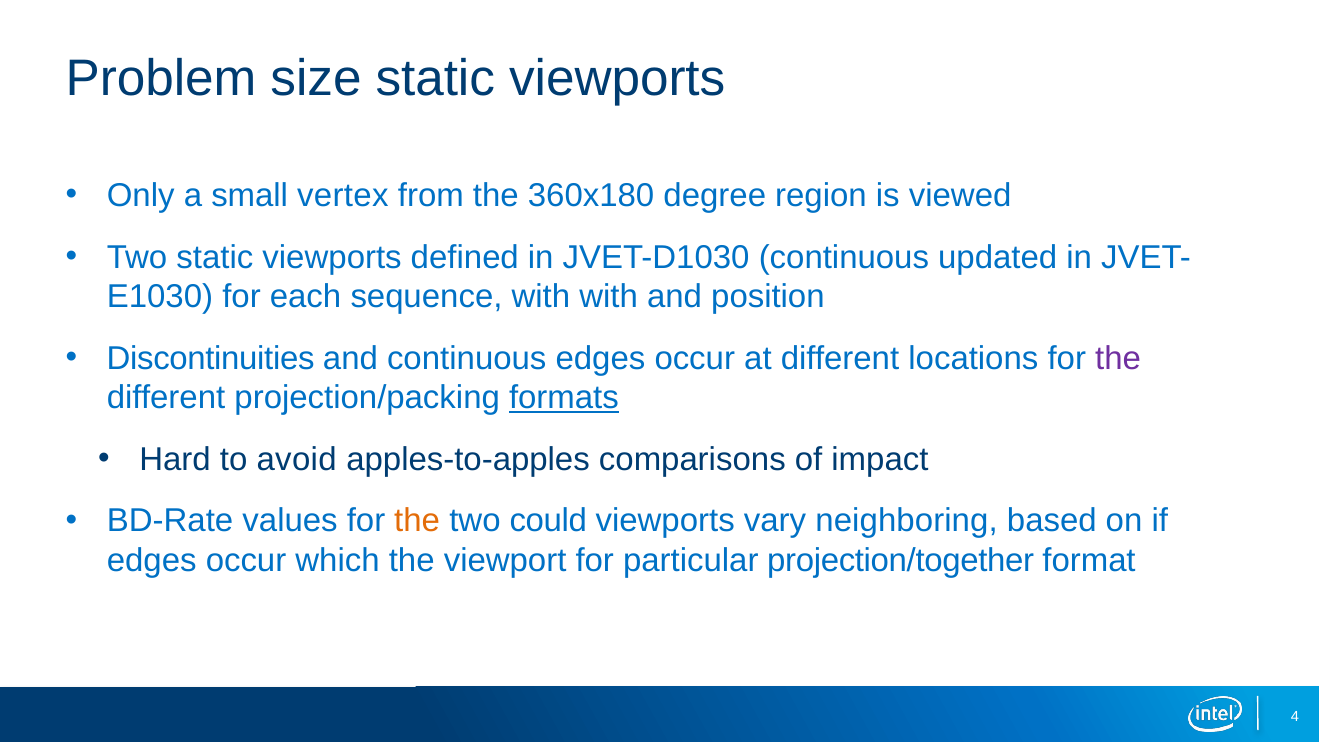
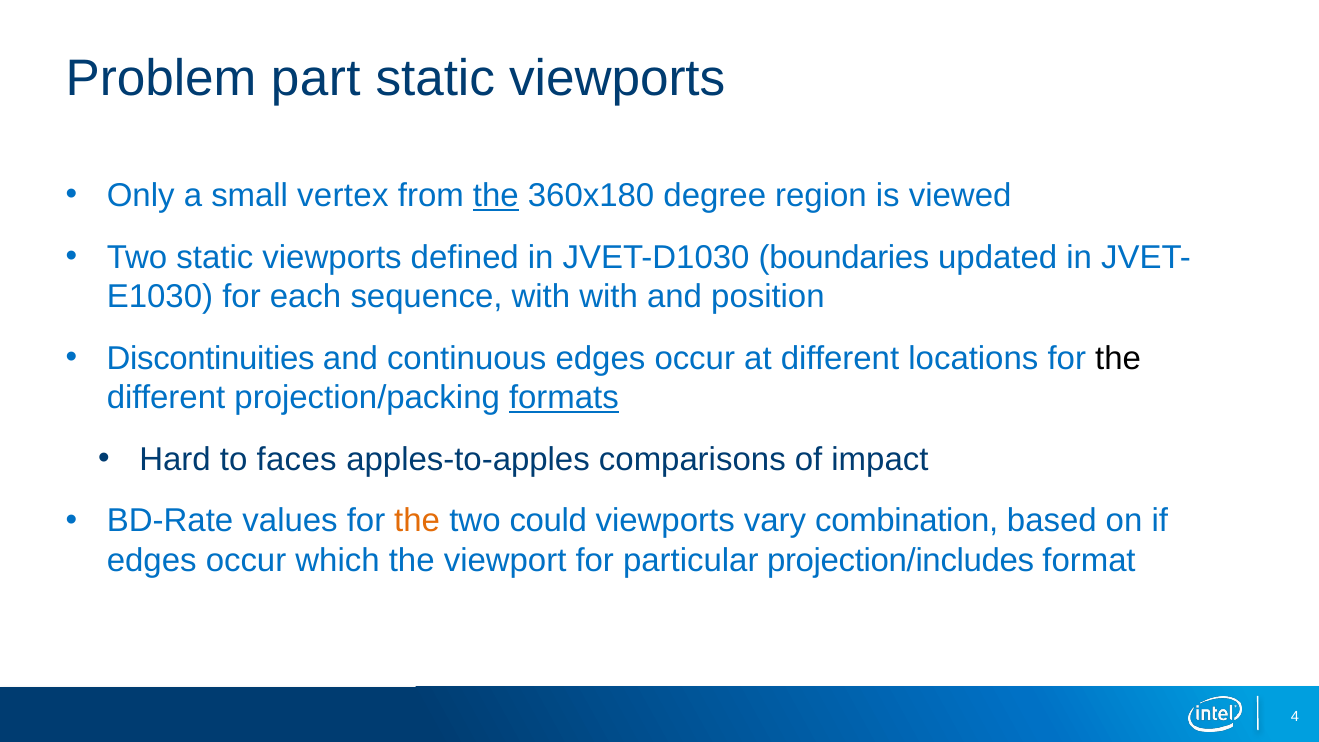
size: size -> part
the at (496, 196) underline: none -> present
JVET-D1030 continuous: continuous -> boundaries
the at (1118, 358) colour: purple -> black
avoid: avoid -> faces
neighboring: neighboring -> combination
projection/together: projection/together -> projection/includes
